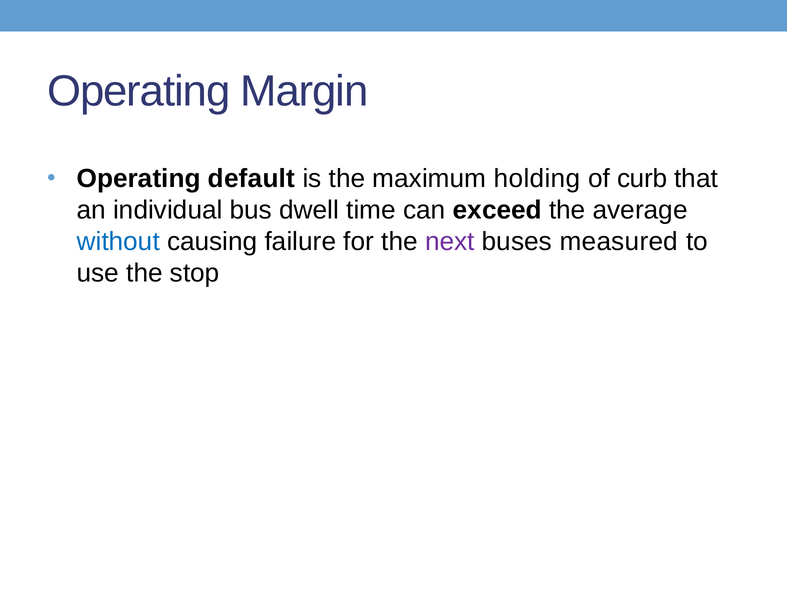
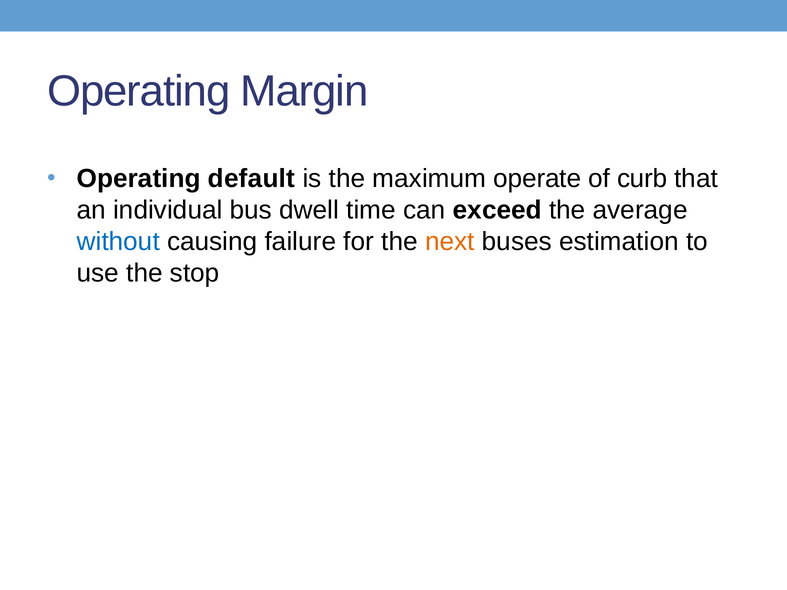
holding: holding -> operate
next colour: purple -> orange
measured: measured -> estimation
